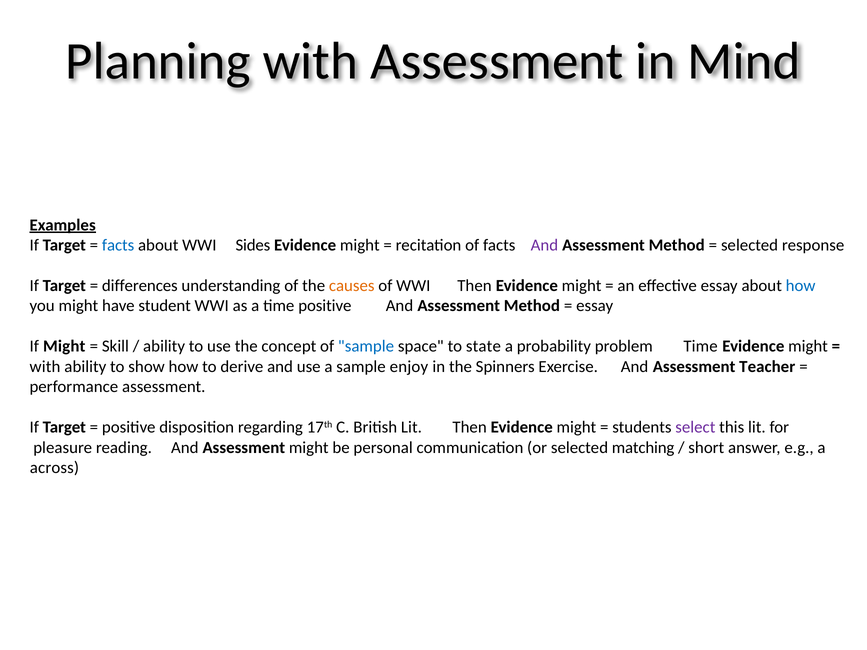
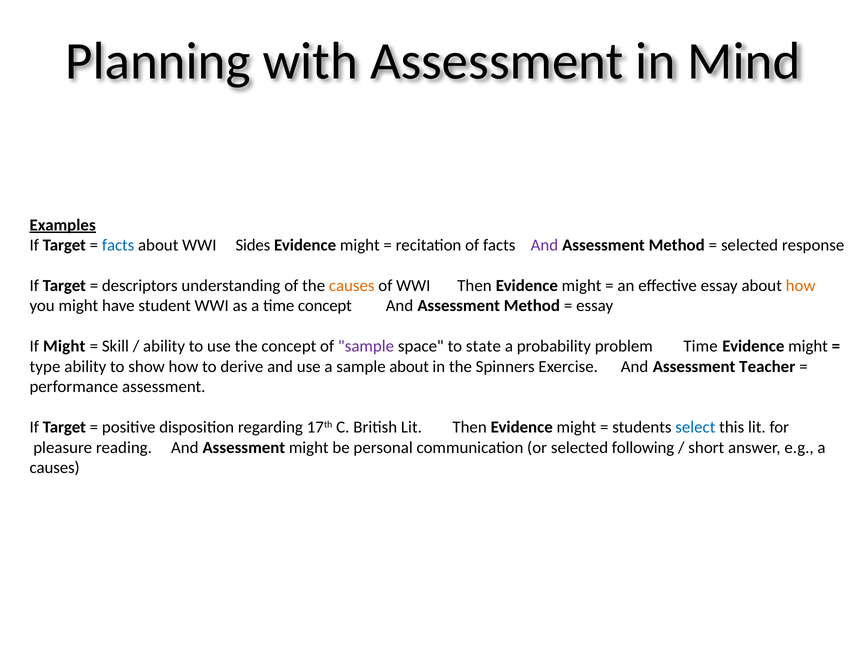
differences: differences -> descriptors
how at (801, 286) colour: blue -> orange
time positive: positive -> concept
sample at (366, 347) colour: blue -> purple
with at (45, 367): with -> type
sample enjoy: enjoy -> about
select colour: purple -> blue
matching: matching -> following
across at (54, 468): across -> causes
